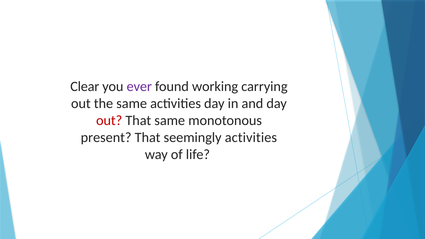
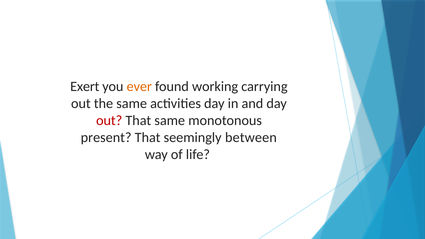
Clear: Clear -> Exert
ever colour: purple -> orange
seemingly activities: activities -> between
